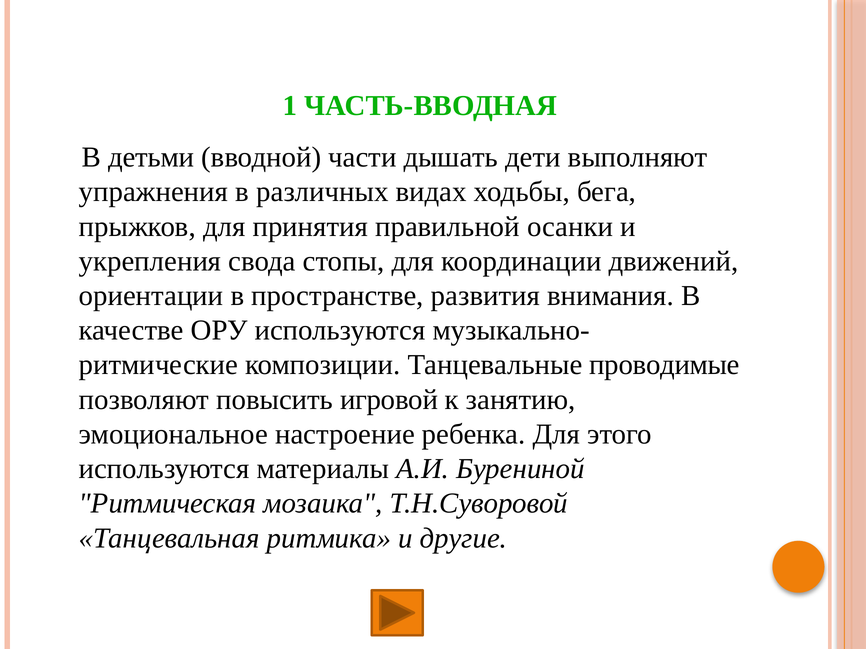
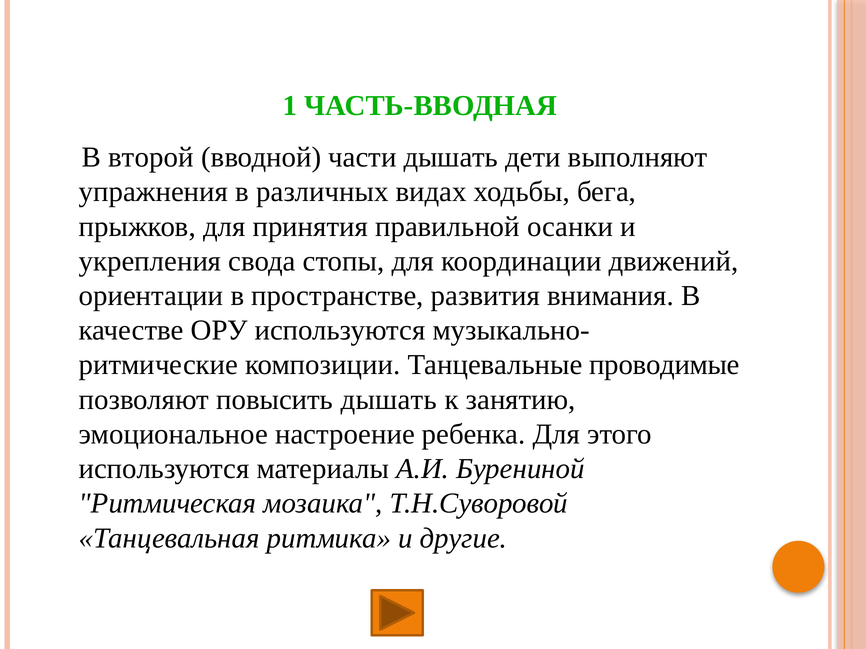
детьми: детьми -> второй
повысить игровой: игровой -> дышать
